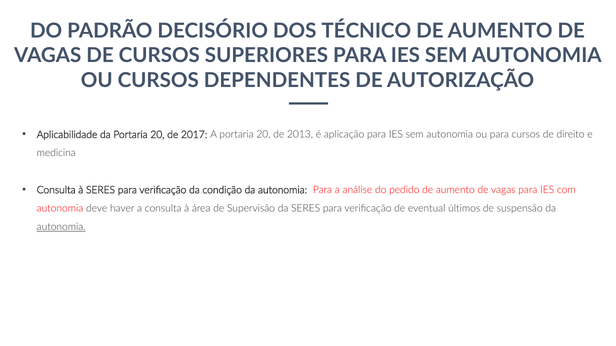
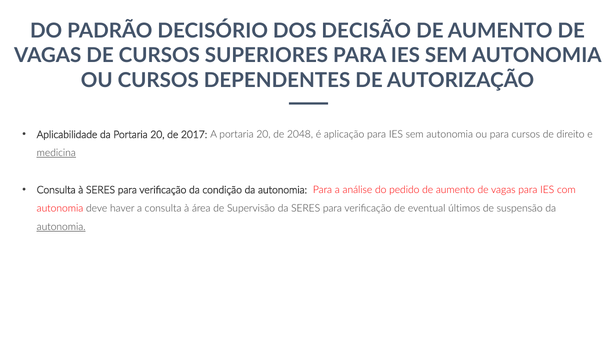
TÉCNICO: TÉCNICO -> DECISÃO
2013: 2013 -> 2048
medicina underline: none -> present
